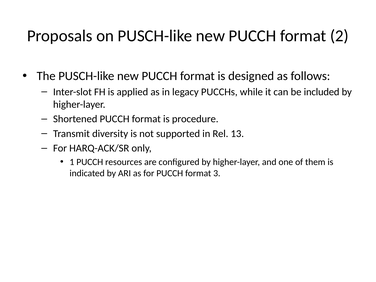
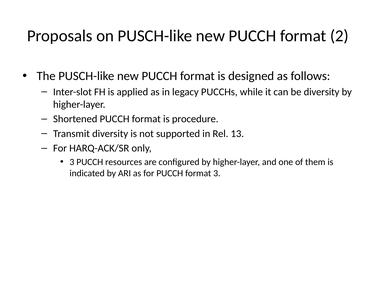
be included: included -> diversity
1 at (72, 162): 1 -> 3
